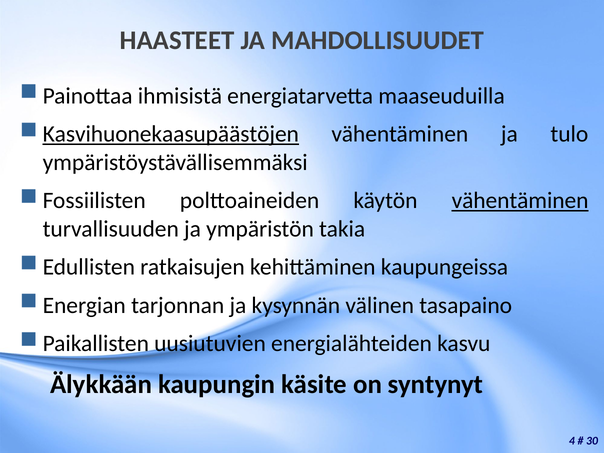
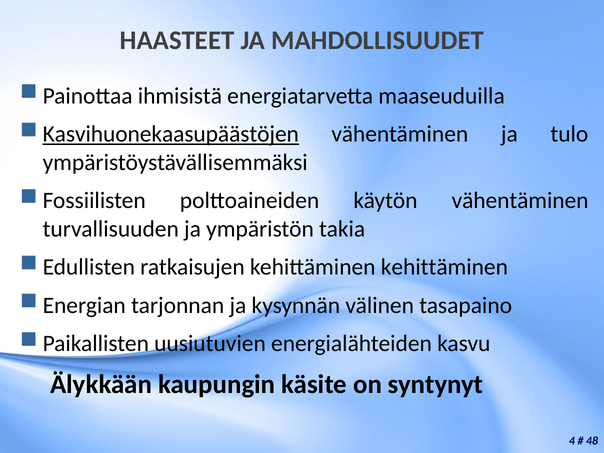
vähentäminen at (520, 201) underline: present -> none
kehittäminen kaupungeissa: kaupungeissa -> kehittäminen
30: 30 -> 48
